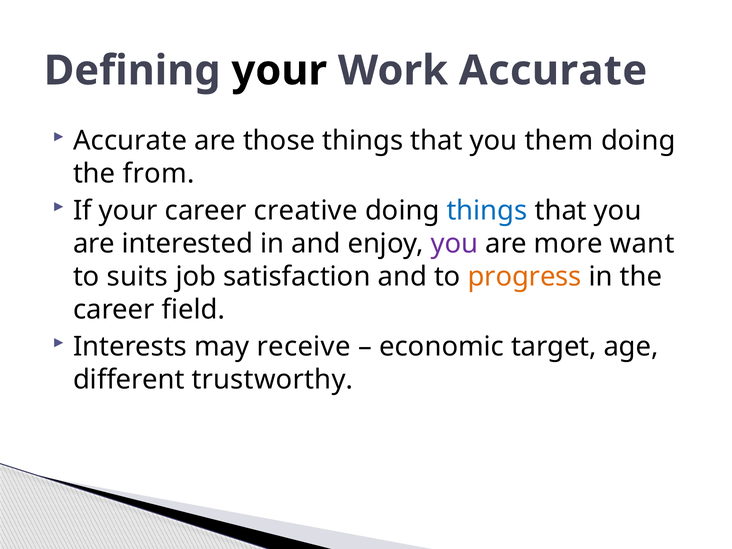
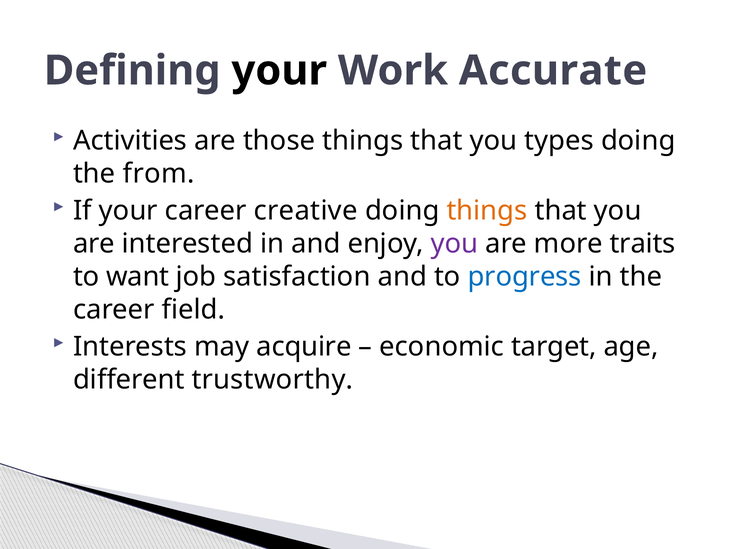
Accurate at (130, 141): Accurate -> Activities
them: them -> types
things at (487, 211) colour: blue -> orange
want: want -> traits
suits: suits -> want
progress colour: orange -> blue
receive: receive -> acquire
